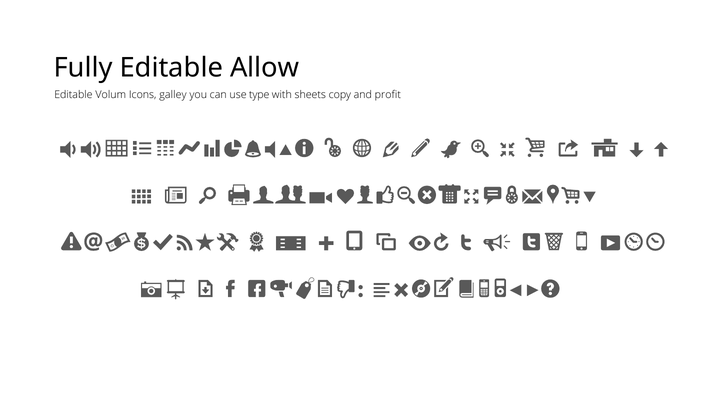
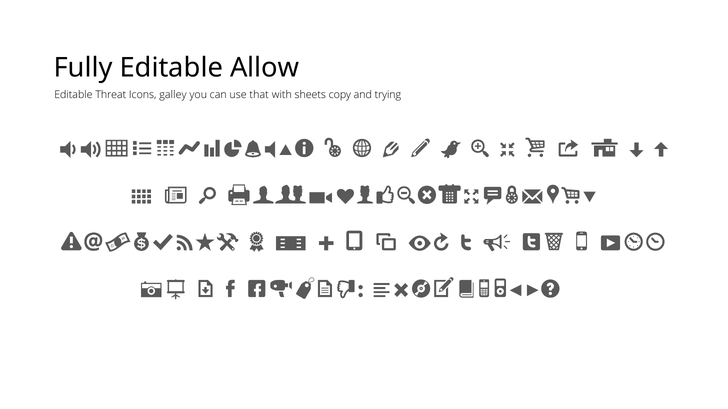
Volum: Volum -> Threat
type: type -> that
profit: profit -> trying
